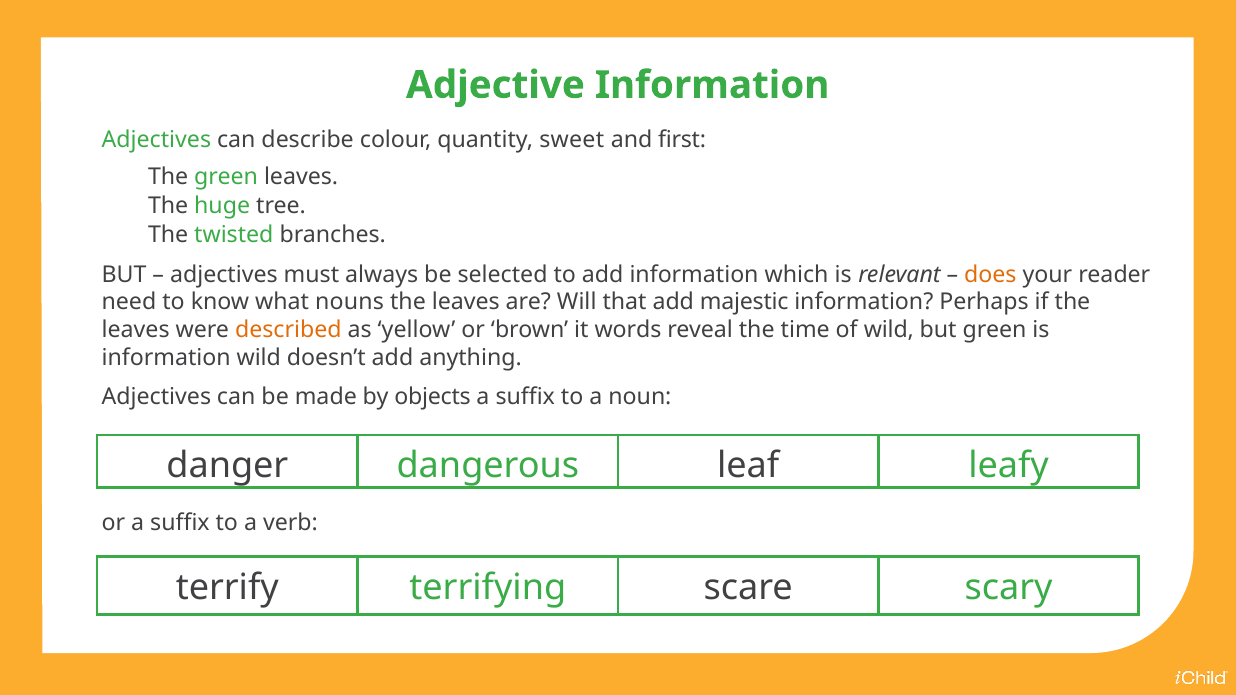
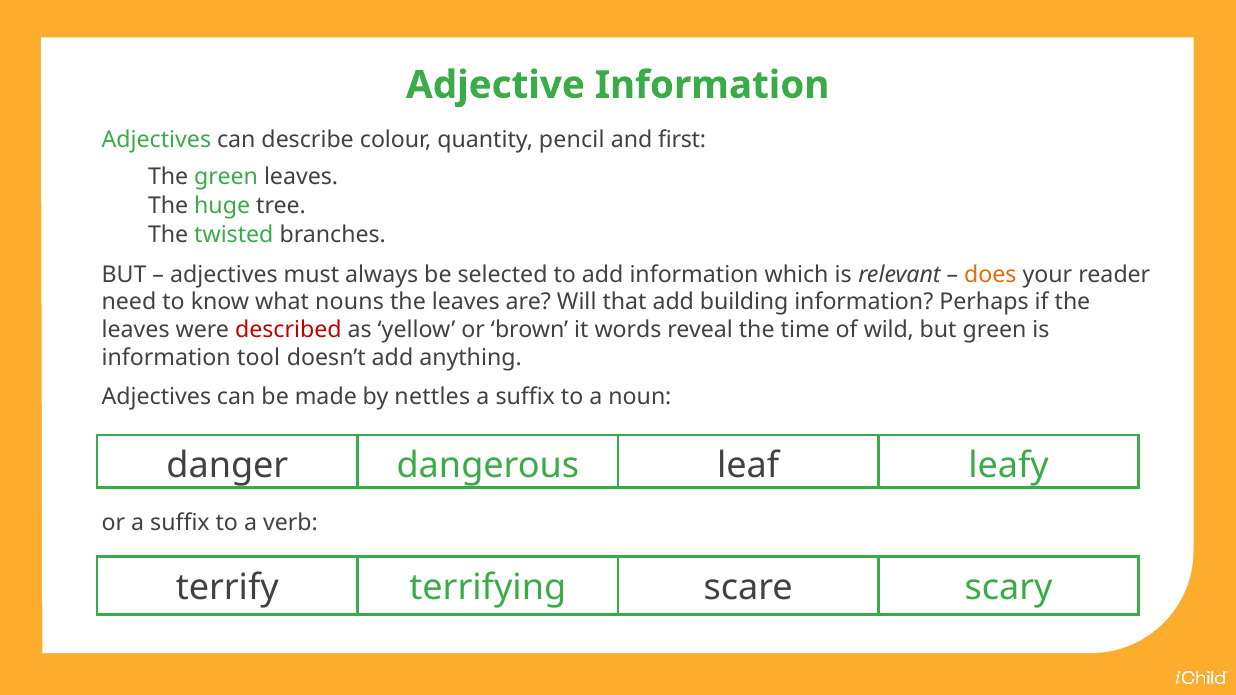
sweet: sweet -> pencil
majestic: majestic -> building
described colour: orange -> red
information wild: wild -> tool
objects: objects -> nettles
